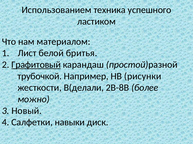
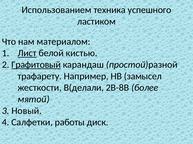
Лист underline: none -> present
бритья: бритья -> кистью
трубочкой: трубочкой -> трафарету
рисунки: рисунки -> замысел
можно: можно -> мятой
навыки: навыки -> работы
